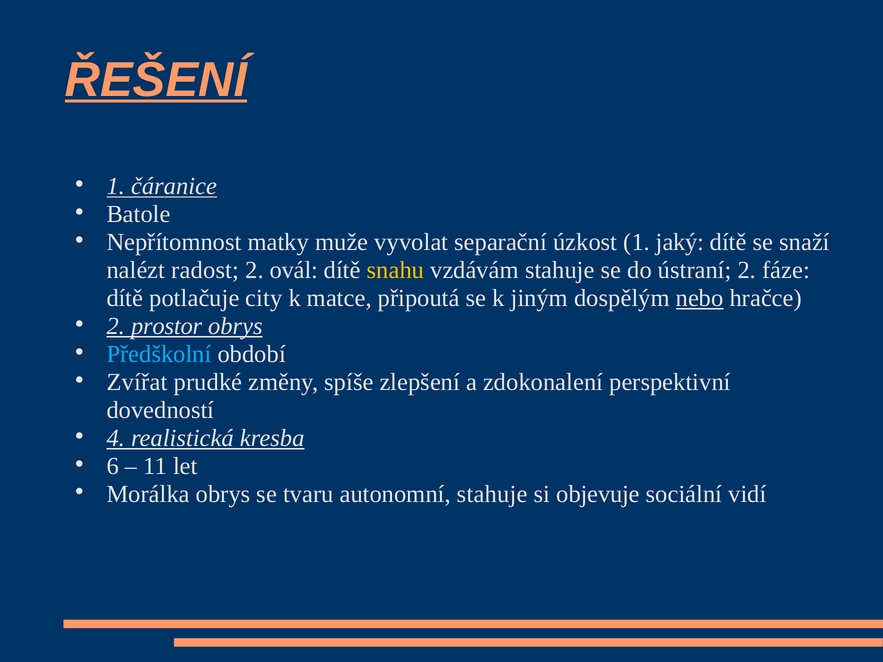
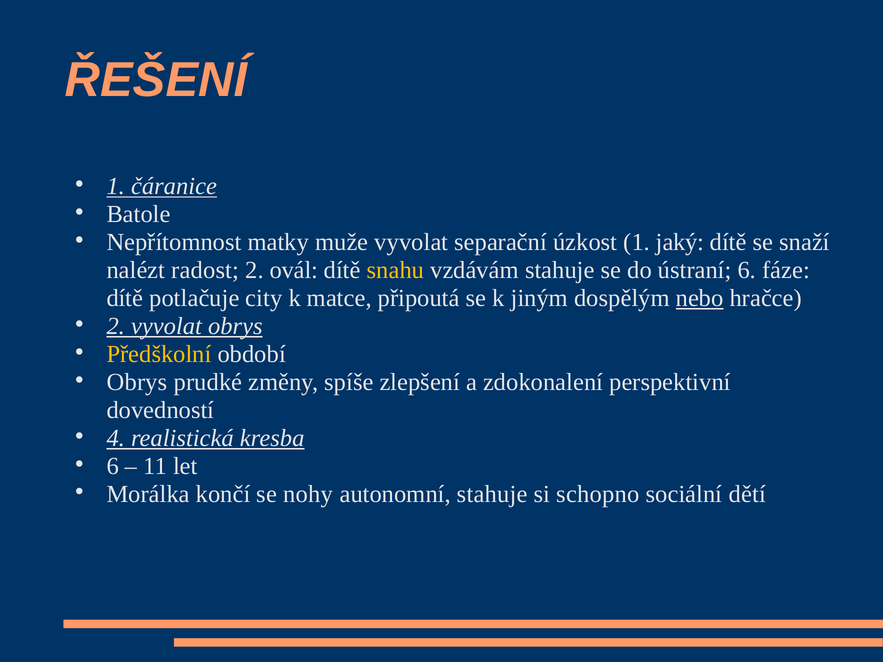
ŘEŠENÍ underline: present -> none
ústraní 2: 2 -> 6
2 prostor: prostor -> vyvolat
Předškolní colour: light blue -> yellow
Zvířat at (137, 382): Zvířat -> Obrys
Morálka obrys: obrys -> končí
tvaru: tvaru -> nohy
objevuje: objevuje -> schopno
vidí: vidí -> dětí
